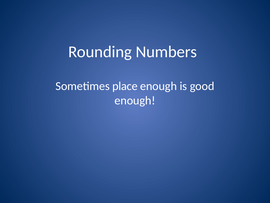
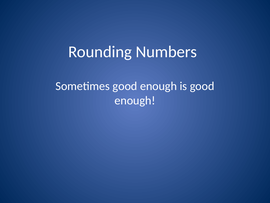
Sometimes place: place -> good
